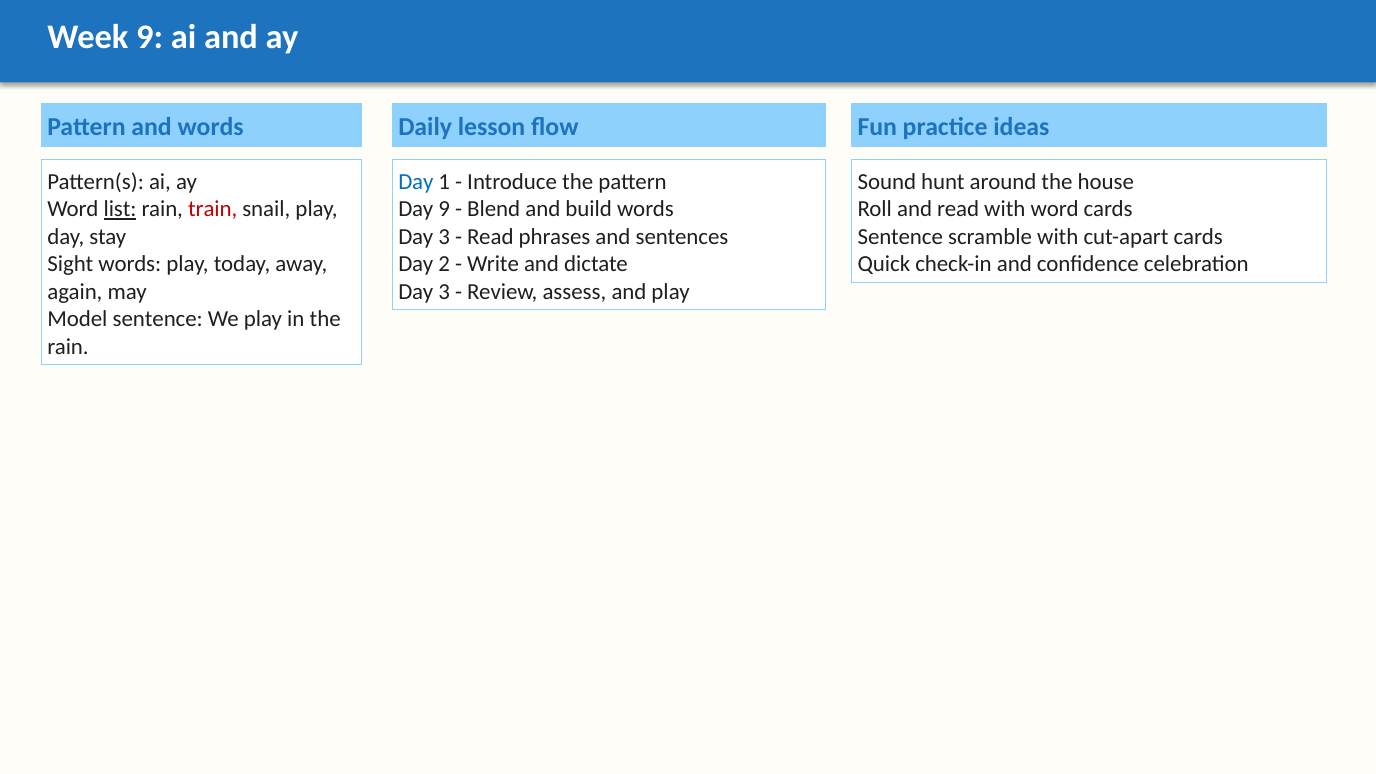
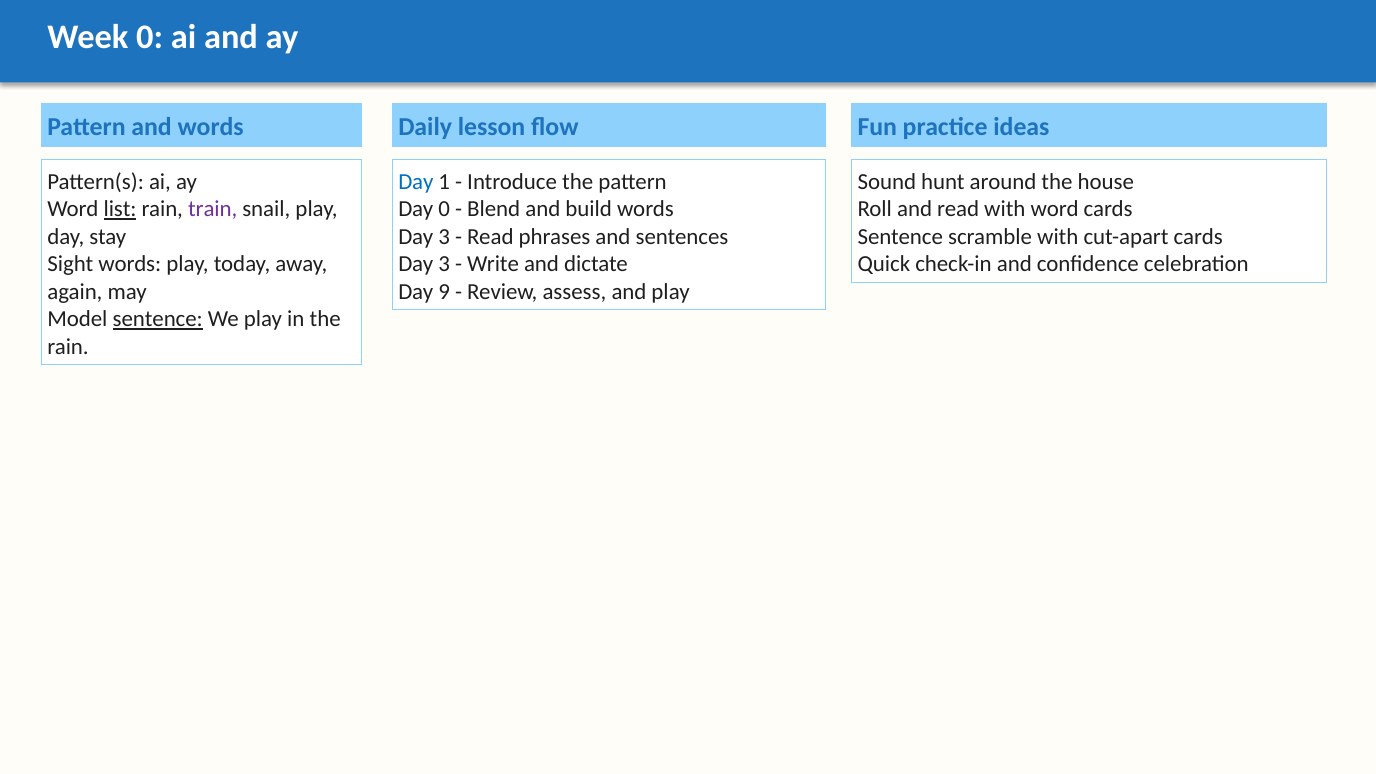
Week 9: 9 -> 0
train colour: red -> purple
Day 9: 9 -> 0
2 at (444, 264): 2 -> 3
3 at (444, 292): 3 -> 9
sentence at (158, 319) underline: none -> present
